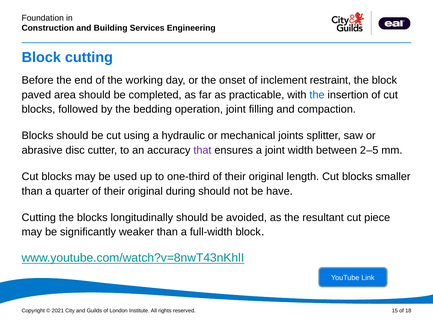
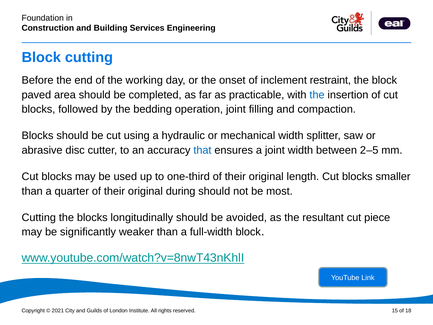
mechanical joints: joints -> width
that colour: purple -> blue
have: have -> most
